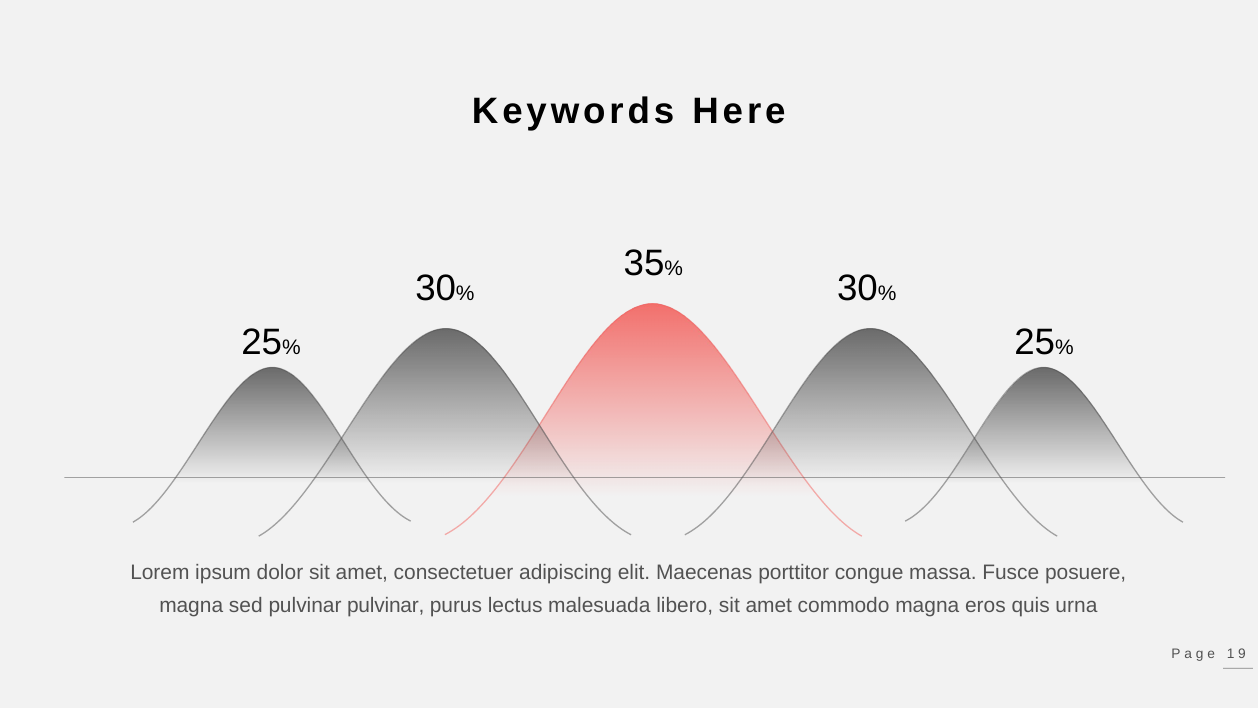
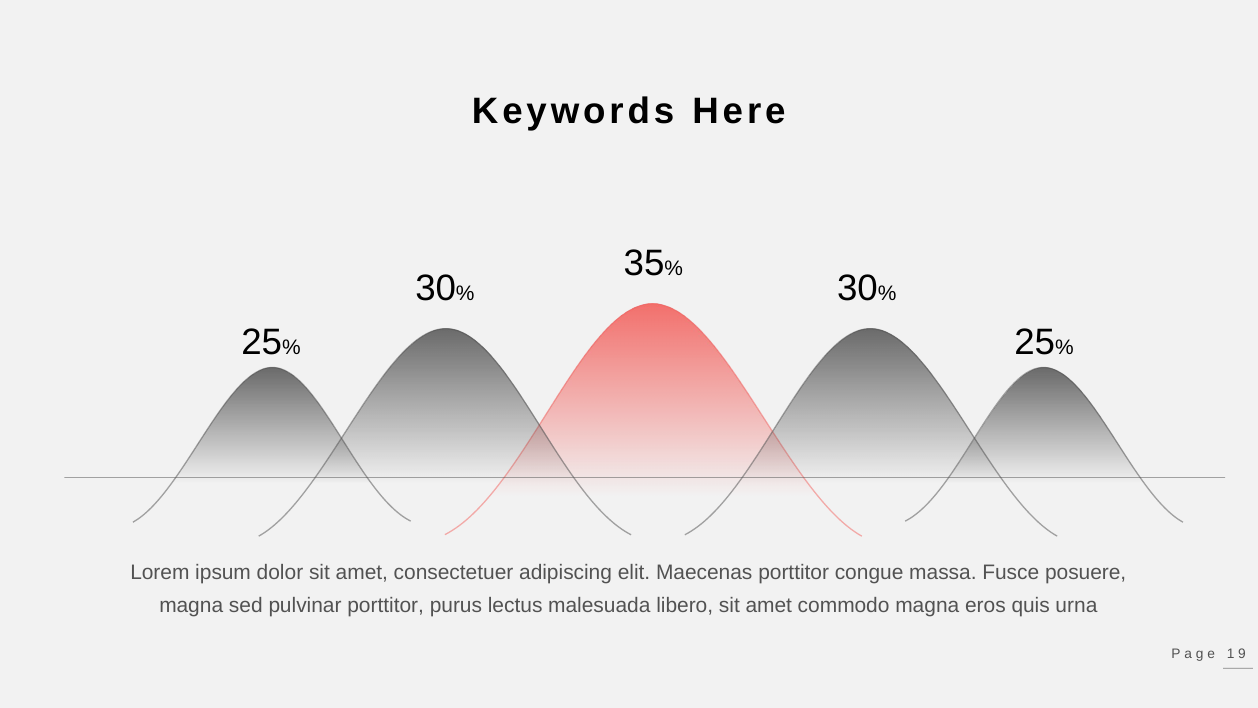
pulvinar pulvinar: pulvinar -> porttitor
